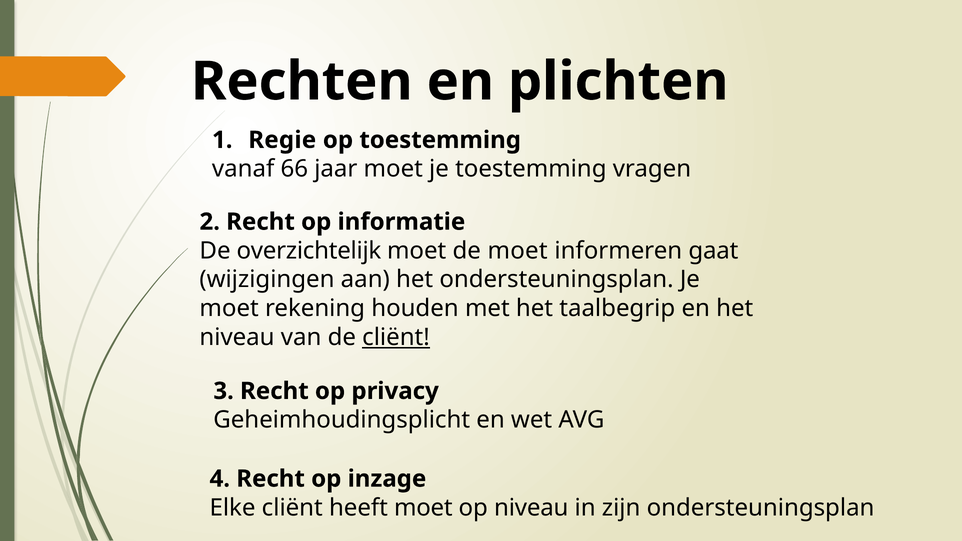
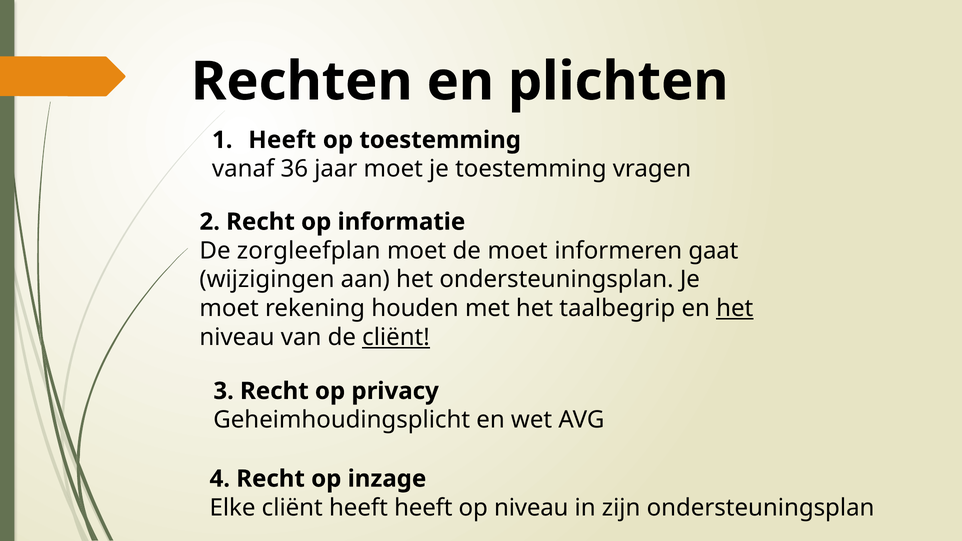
Regie at (282, 140): Regie -> Heeft
66: 66 -> 36
overzichtelijk: overzichtelijk -> zorgleefplan
het at (735, 308) underline: none -> present
heeft moet: moet -> heeft
